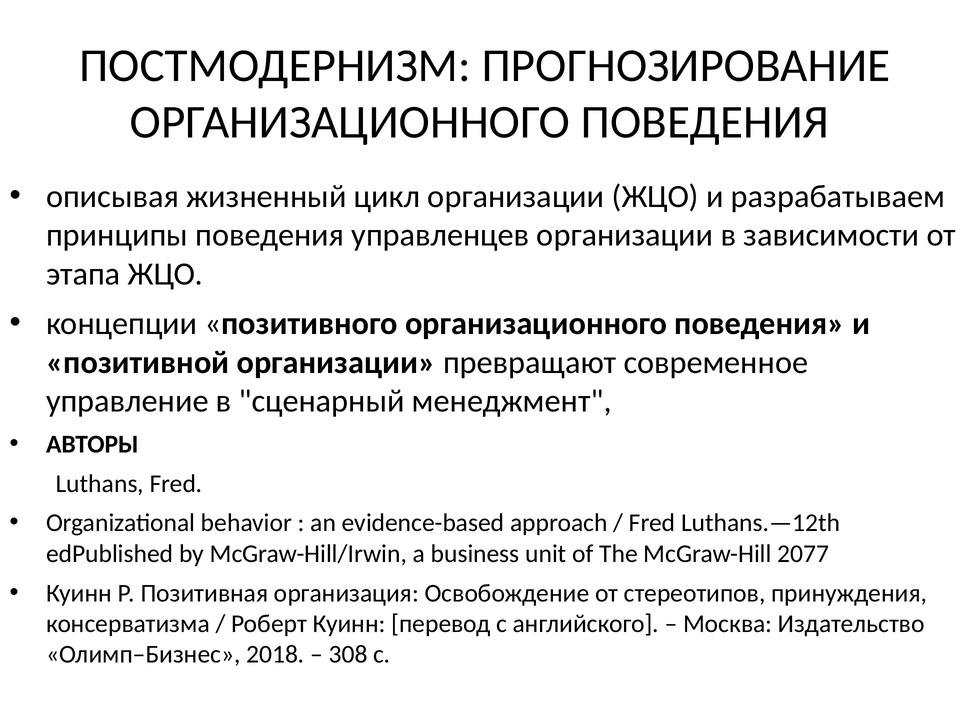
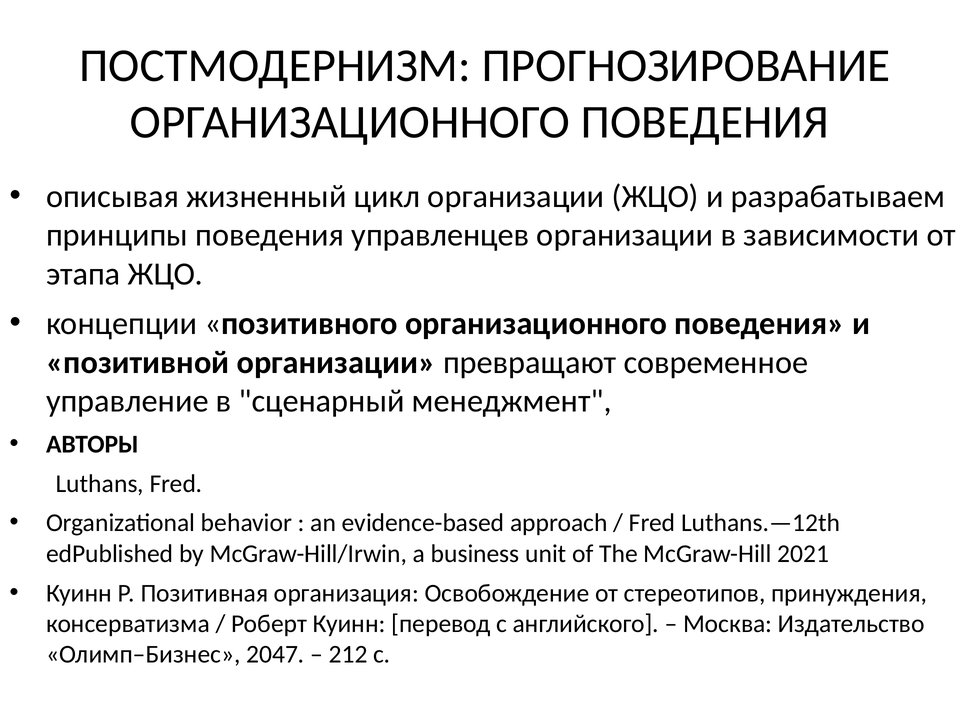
2077: 2077 -> 2021
2018: 2018 -> 2047
308: 308 -> 212
